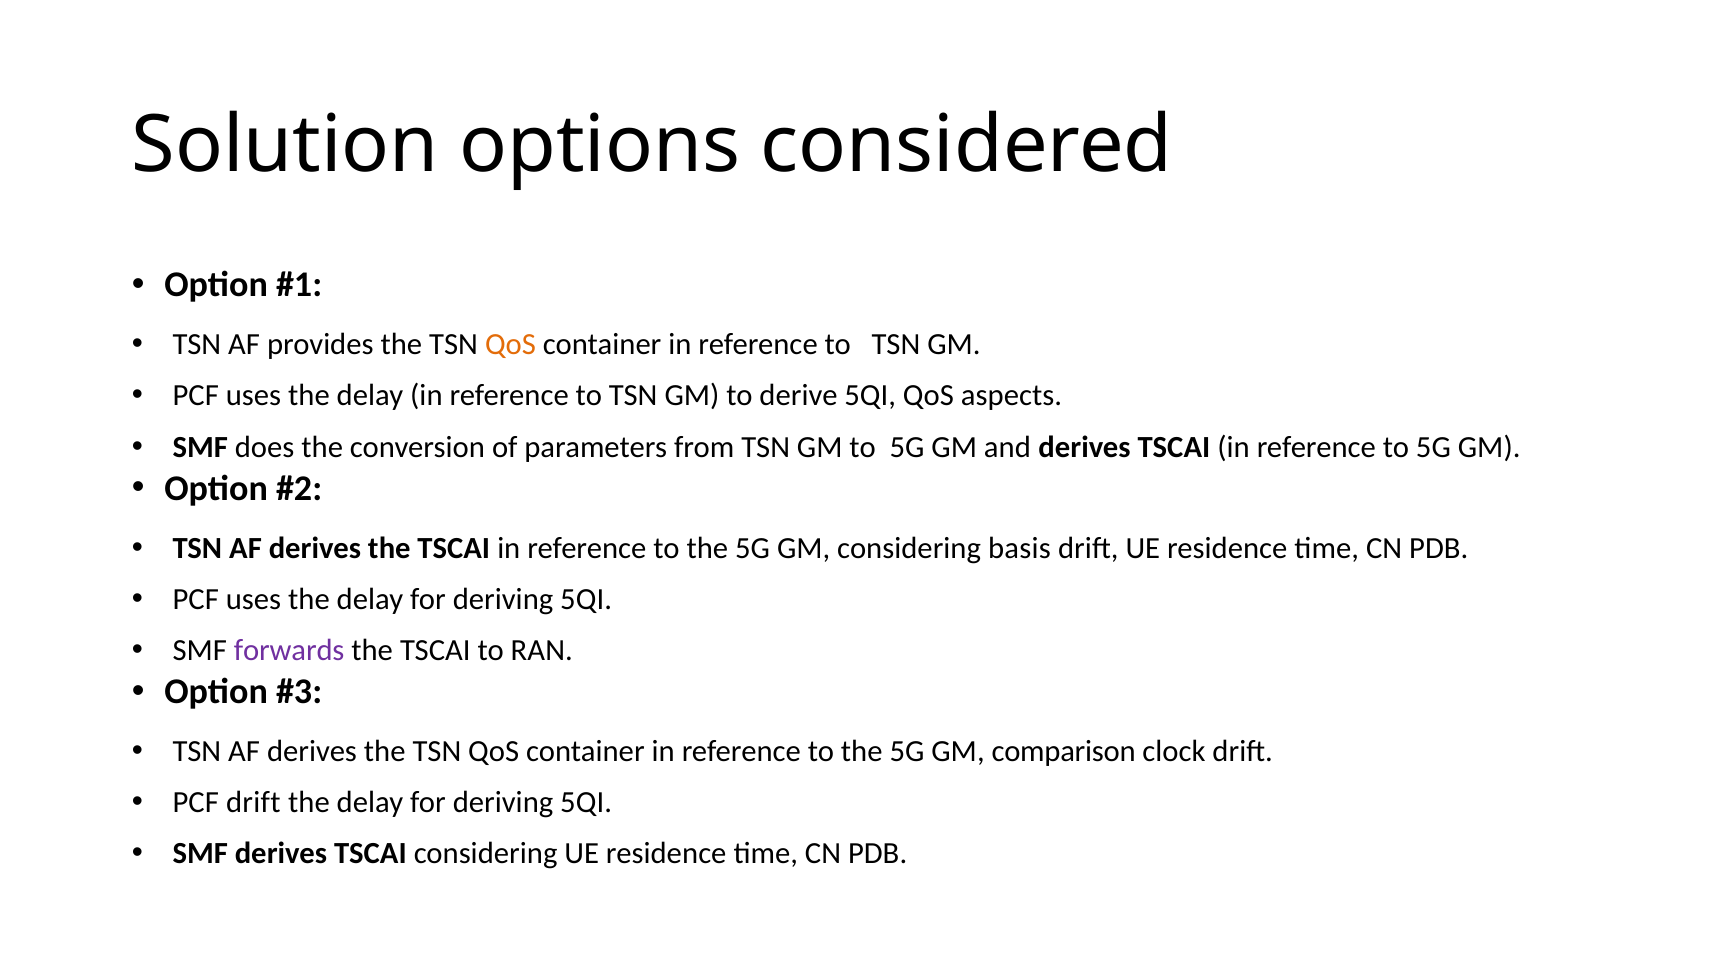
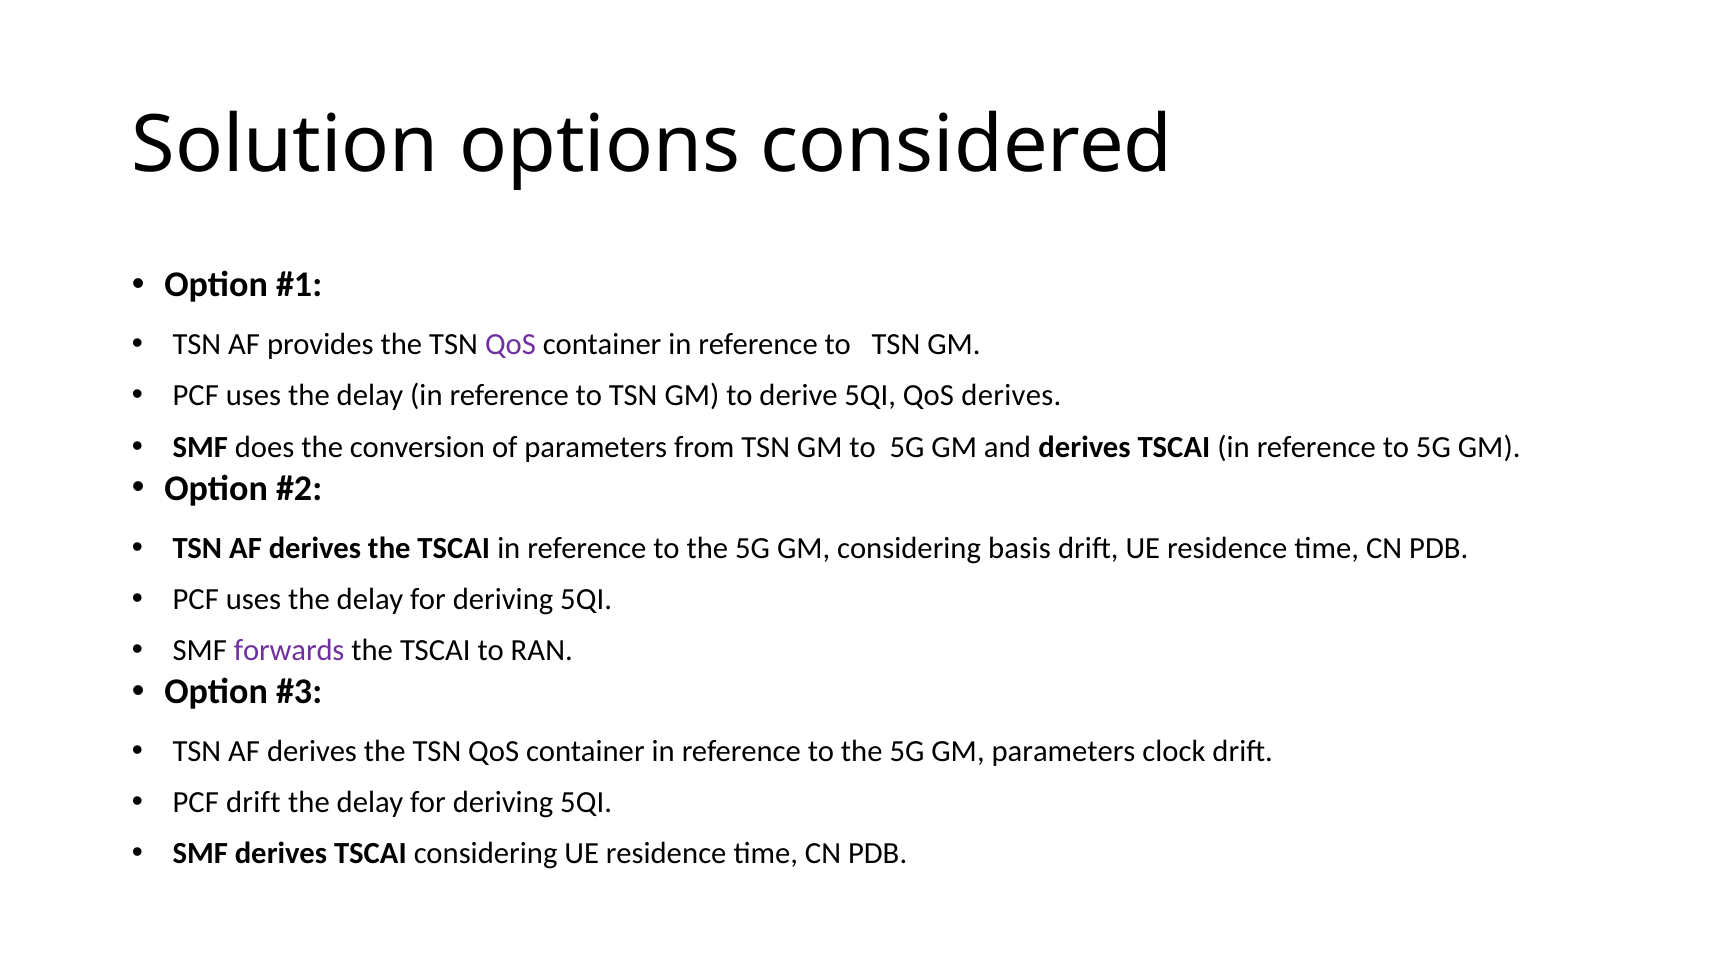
QoS at (510, 344) colour: orange -> purple
QoS aspects: aspects -> derives
GM comparison: comparison -> parameters
